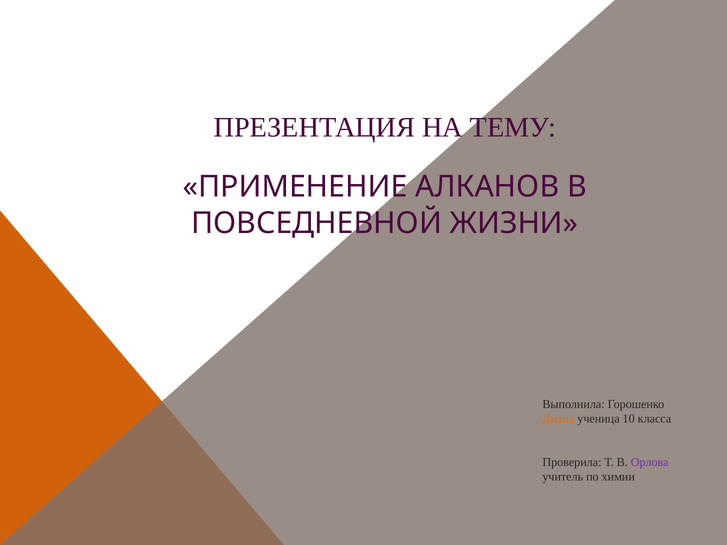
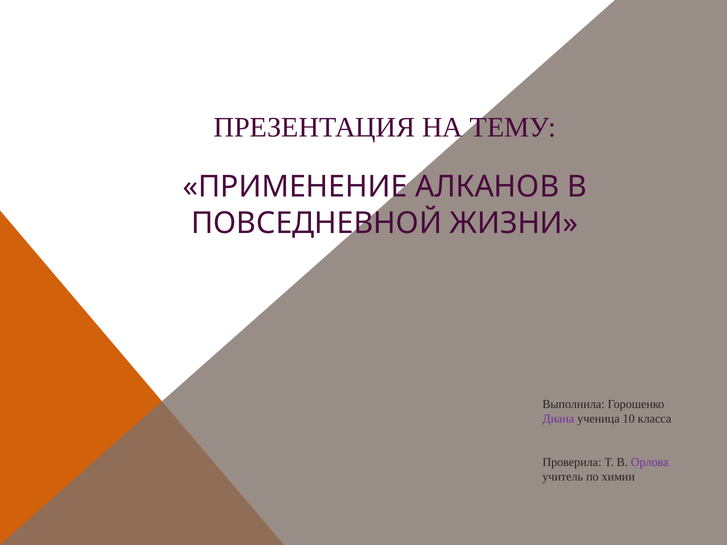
Диана colour: orange -> purple
